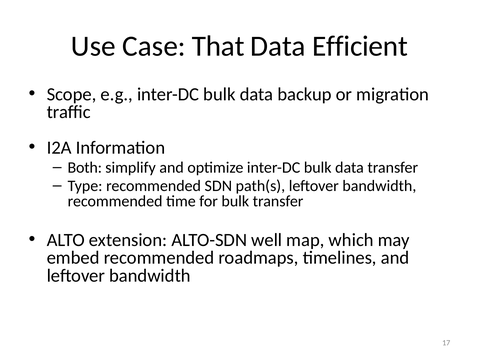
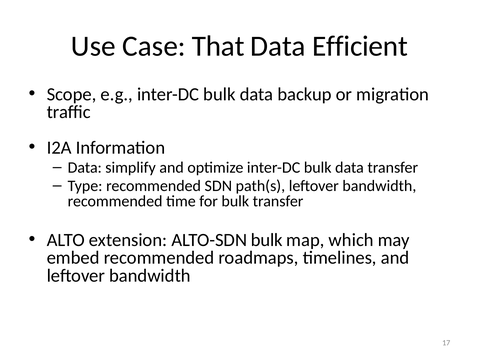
Both at (85, 168): Both -> Data
ALTO-SDN well: well -> bulk
